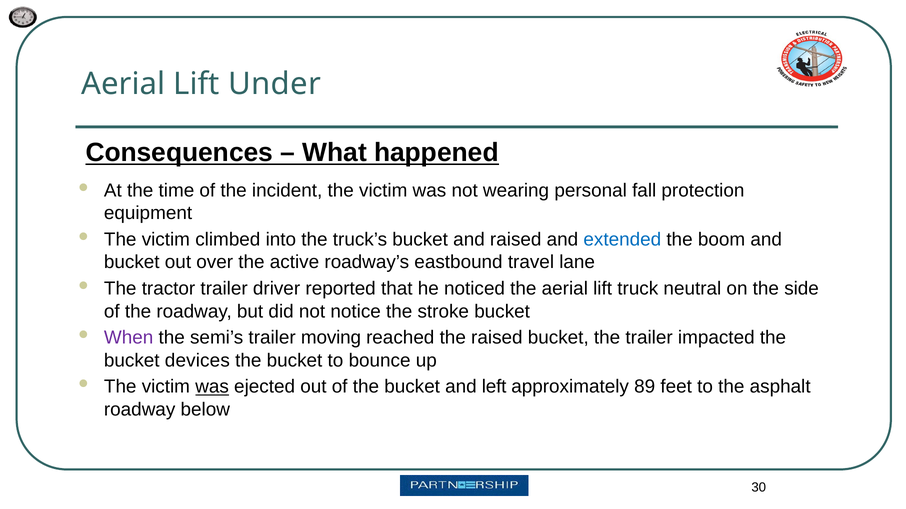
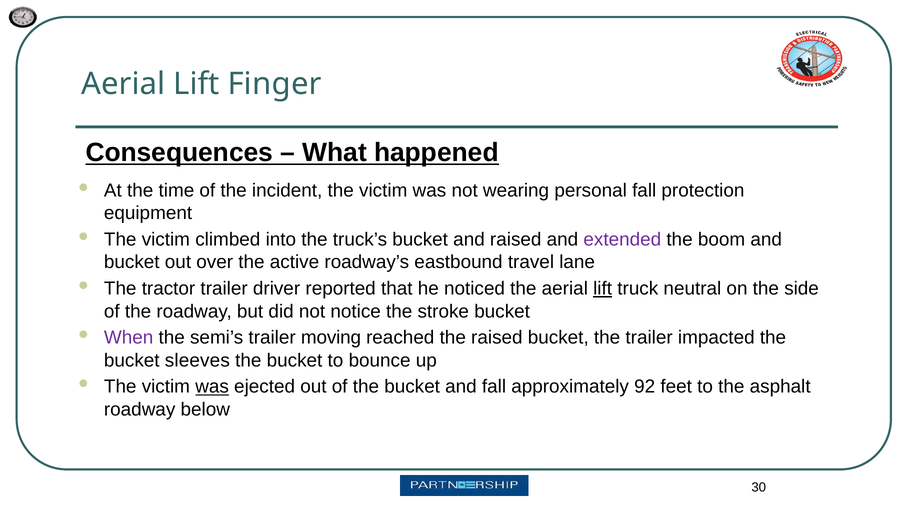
Under: Under -> Finger
extended colour: blue -> purple
lift at (603, 289) underline: none -> present
devices: devices -> sleeves
and left: left -> fall
89: 89 -> 92
